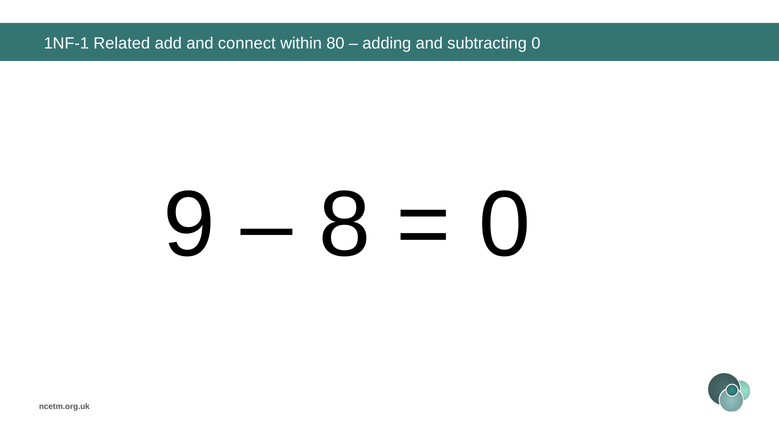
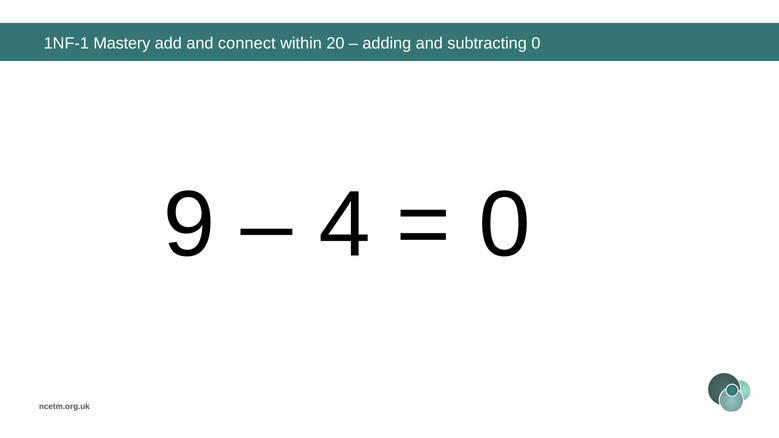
Related: Related -> Mastery
80: 80 -> 20
8: 8 -> 4
